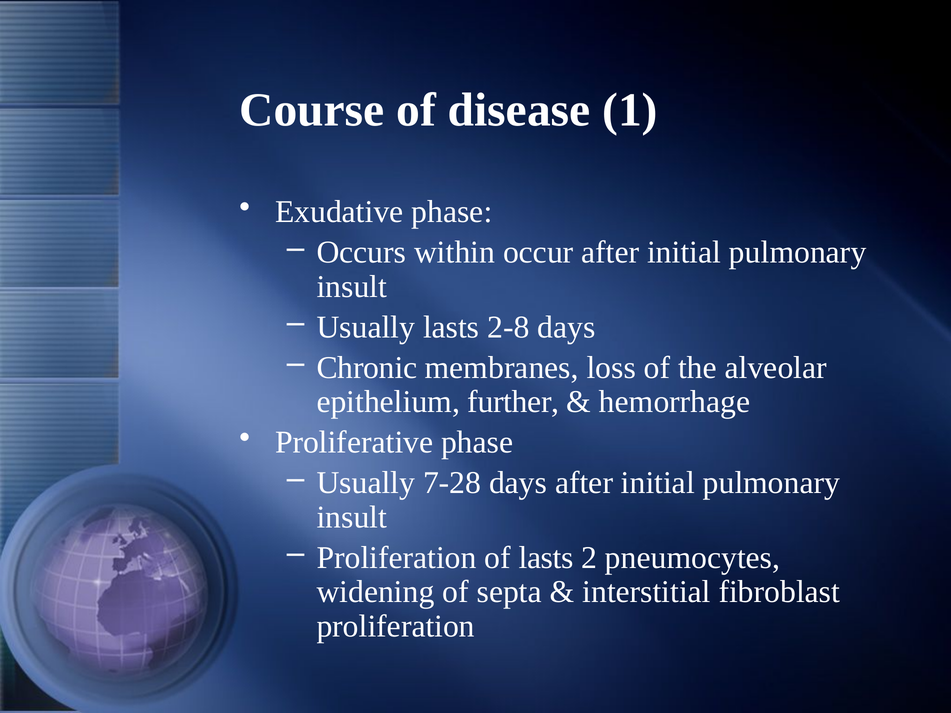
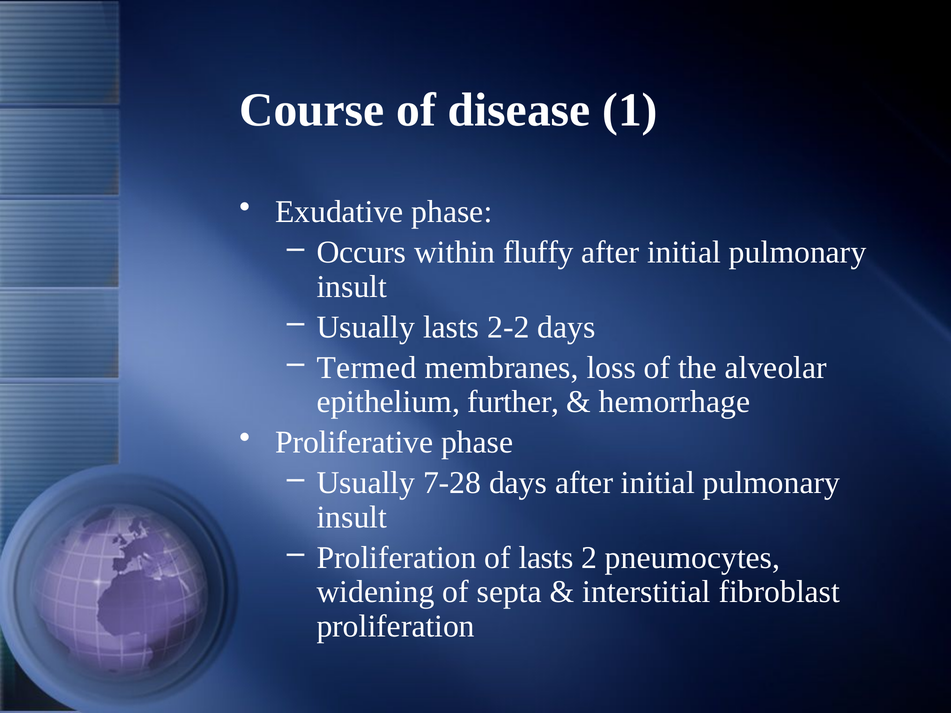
occur: occur -> fluffy
2-8: 2-8 -> 2-2
Chronic: Chronic -> Termed
